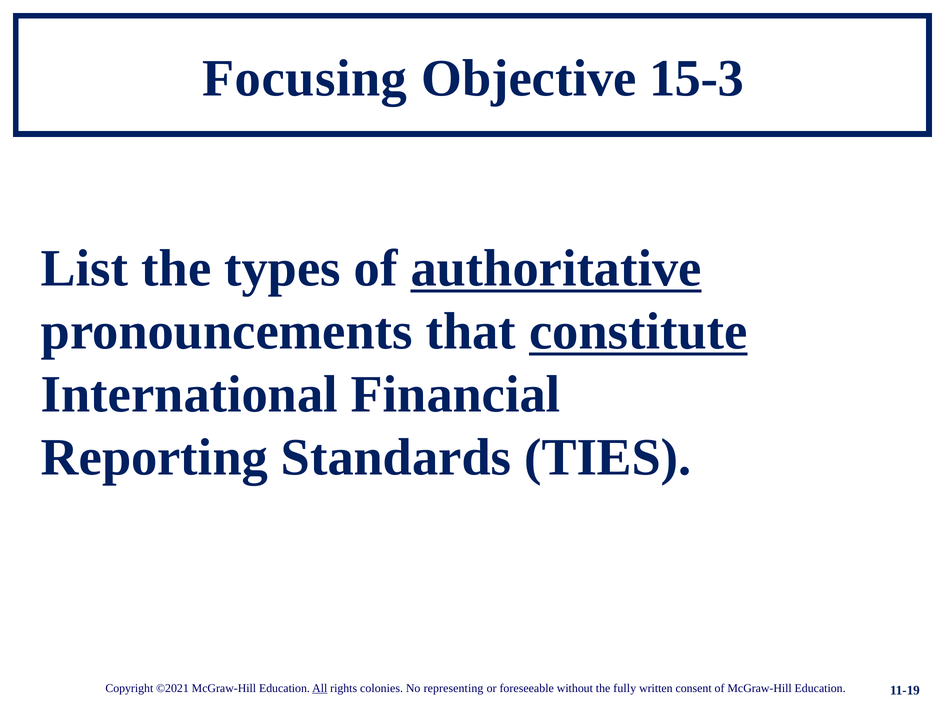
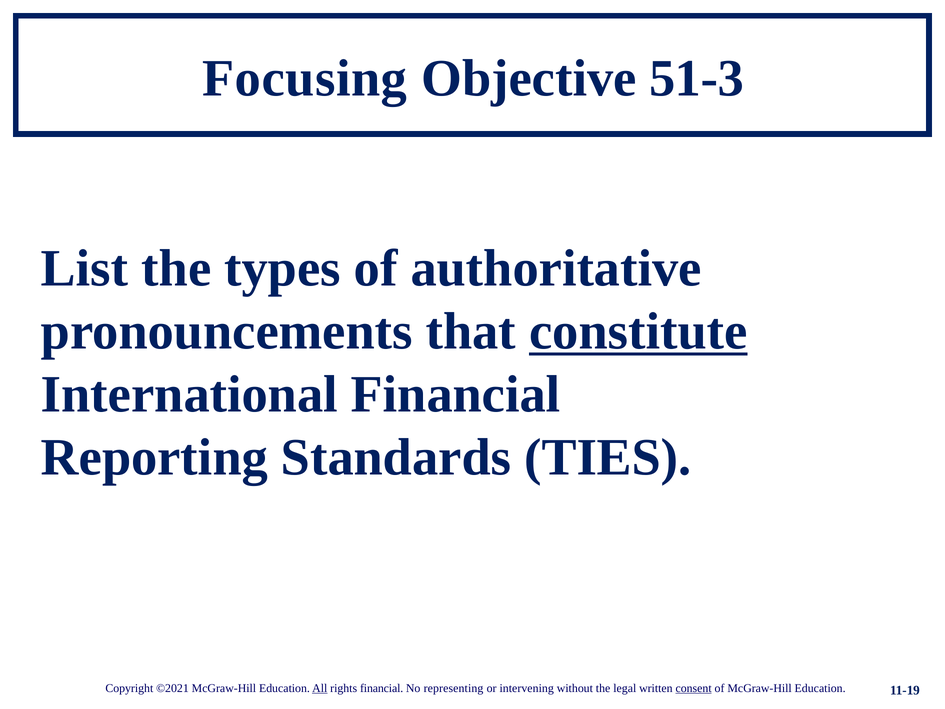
15-3: 15-3 -> 51-3
authoritative underline: present -> none
rights colonies: colonies -> financial
foreseeable: foreseeable -> intervening
fully: fully -> legal
consent underline: none -> present
